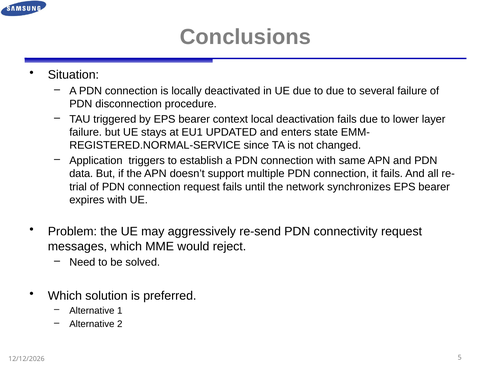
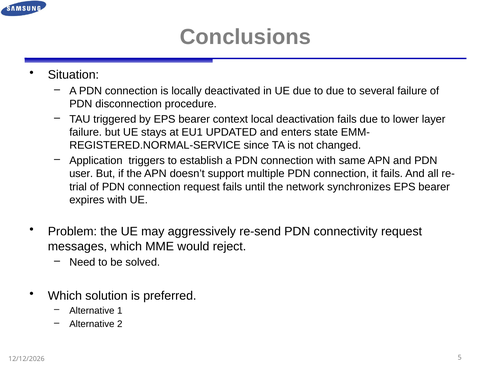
data: data -> user
